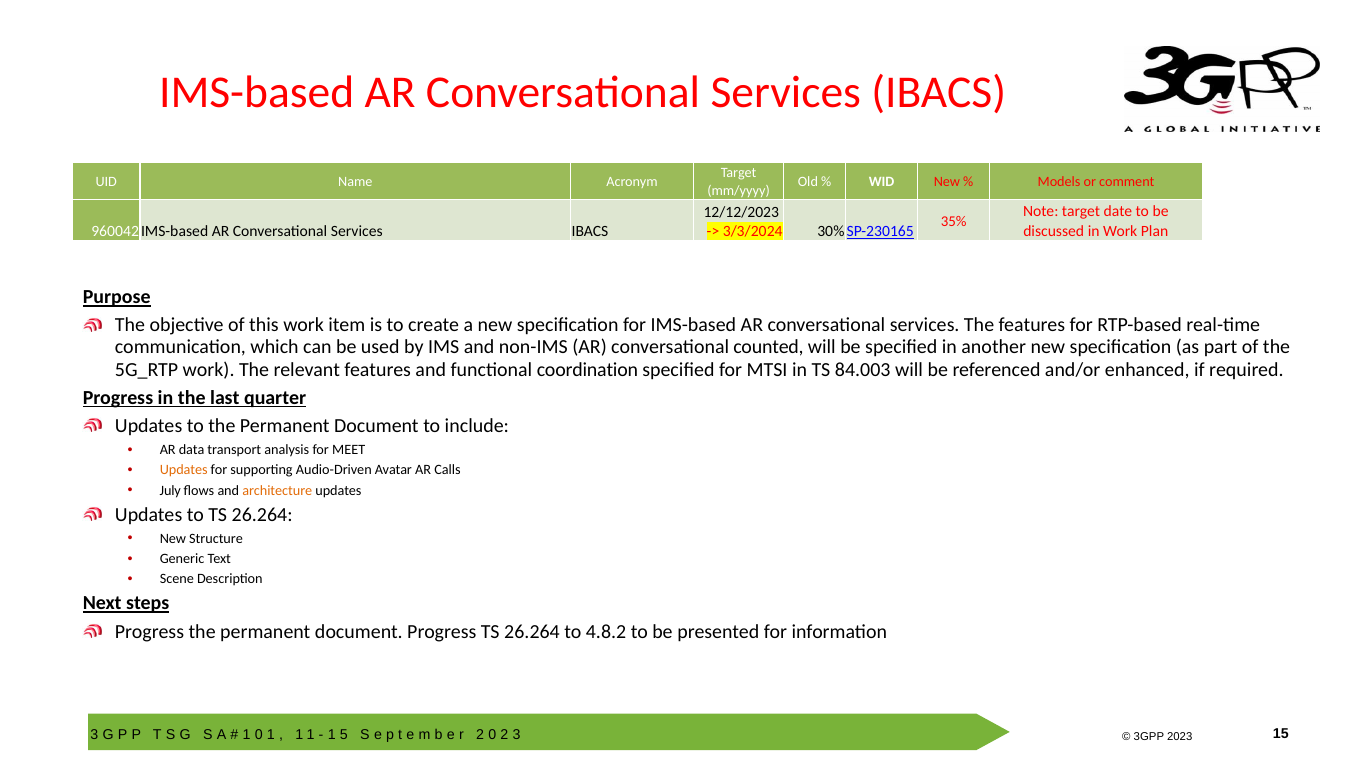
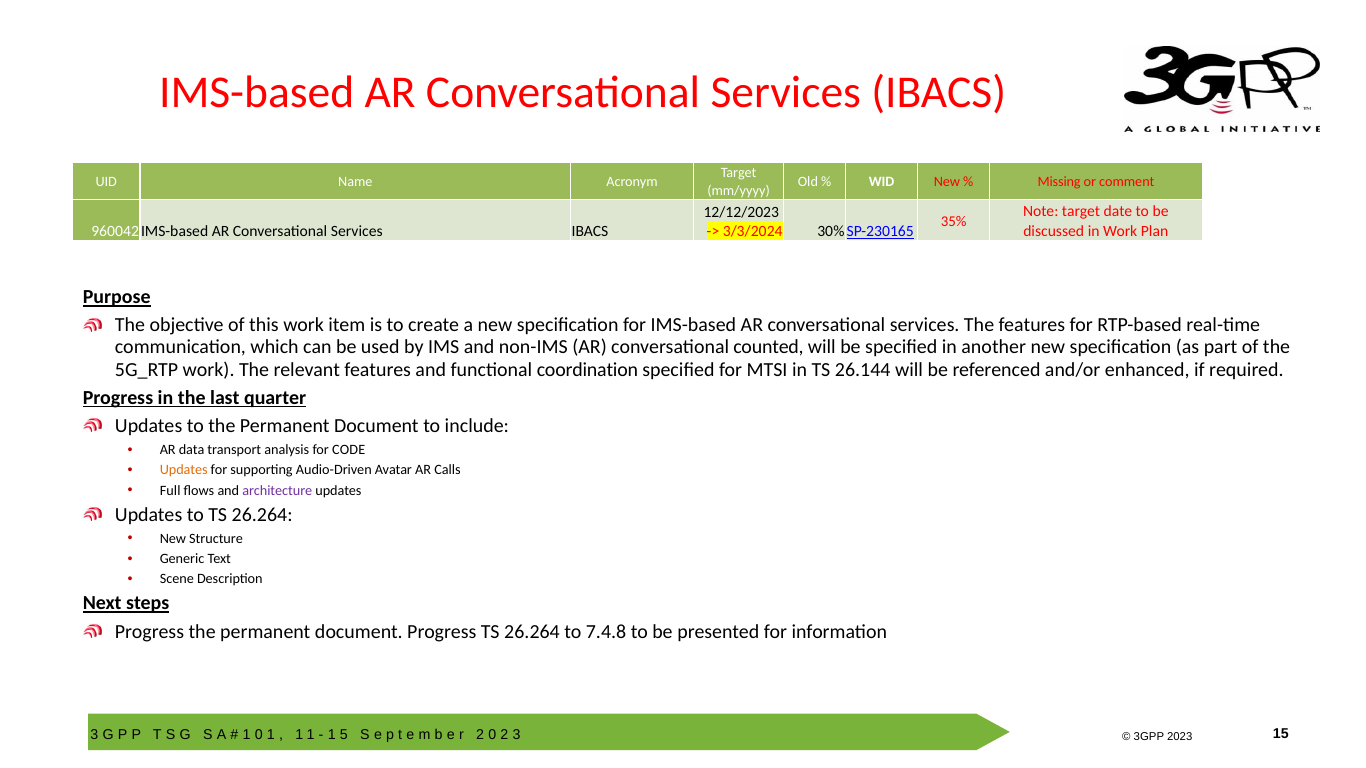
Models: Models -> Missing
84.003: 84.003 -> 26.144
MEET: MEET -> CODE
July: July -> Full
architecture colour: orange -> purple
4.8.2: 4.8.2 -> 7.4.8
